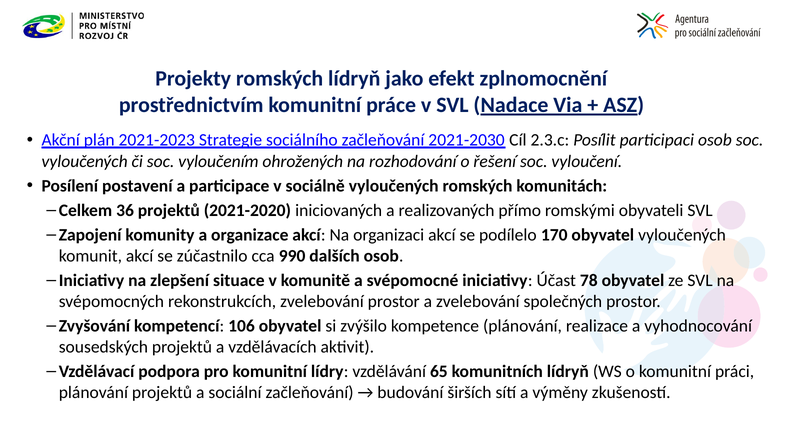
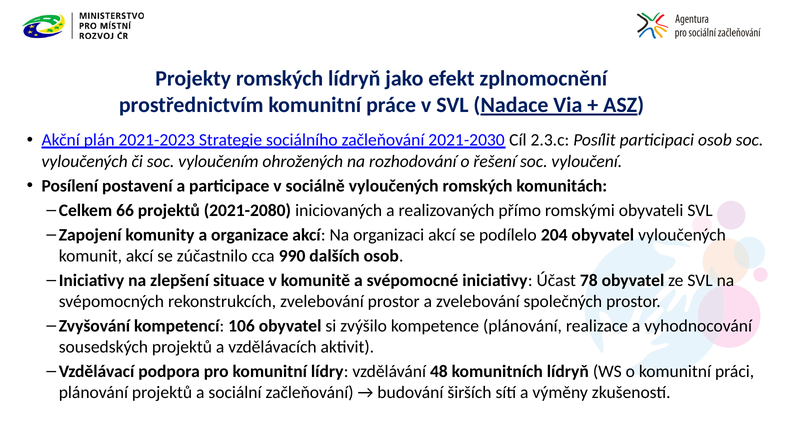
36: 36 -> 66
2021-2020: 2021-2020 -> 2021-2080
170: 170 -> 204
65: 65 -> 48
